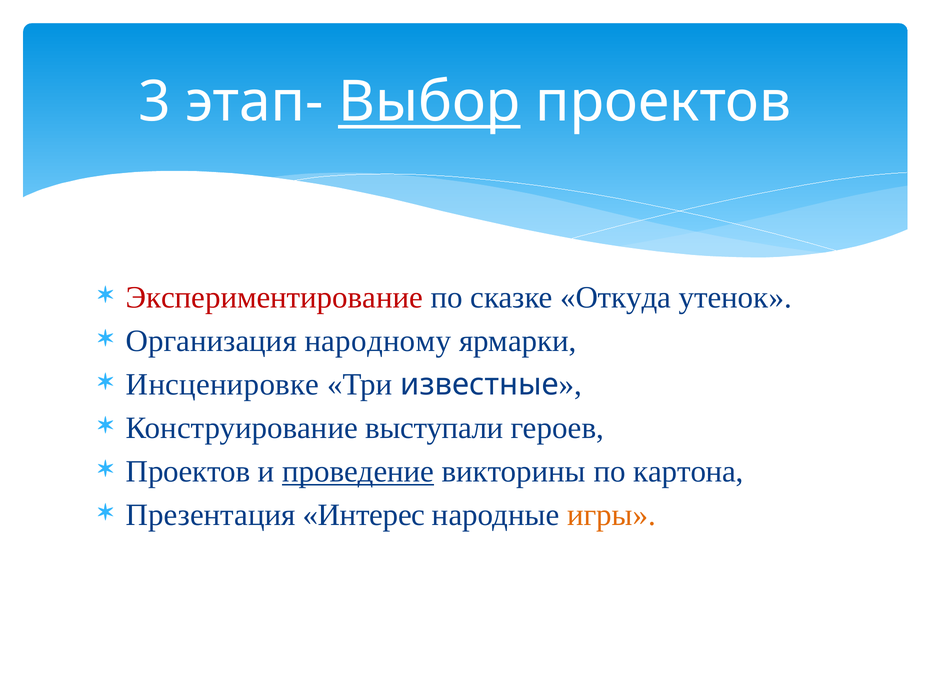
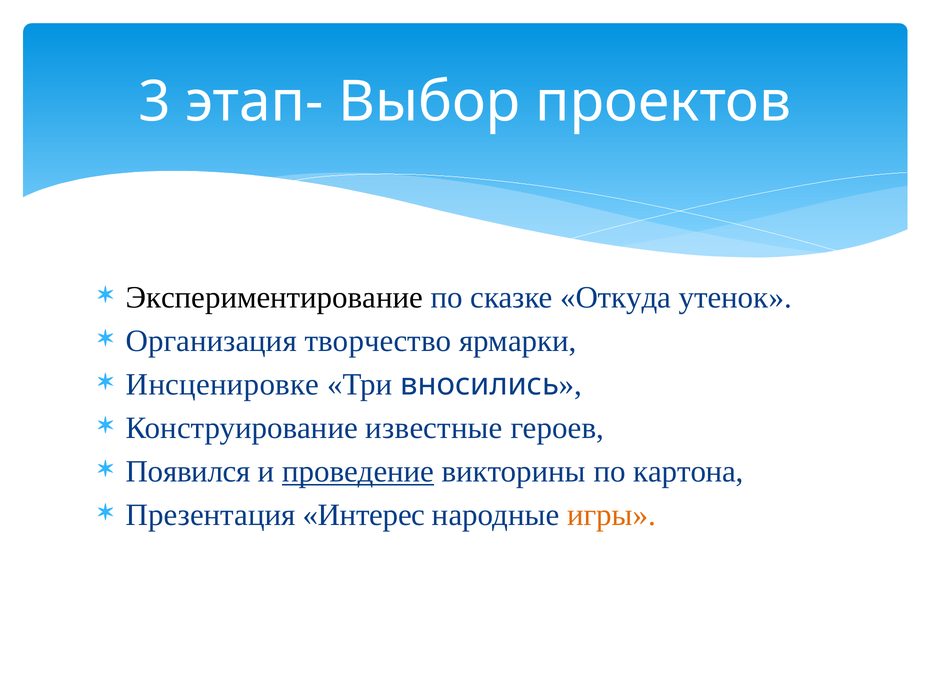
Выбор underline: present -> none
Экспериментирование colour: red -> black
народному: народному -> творчество
известные: известные -> вносились
выступали: выступали -> известные
Проектов at (188, 471): Проектов -> Появился
